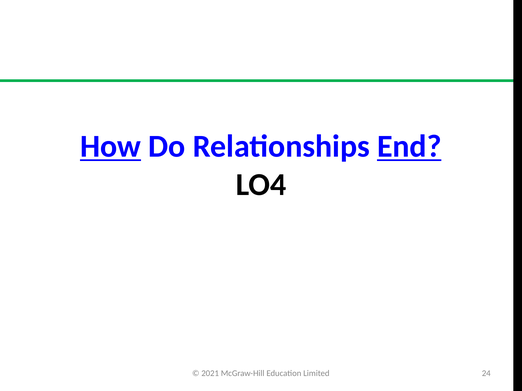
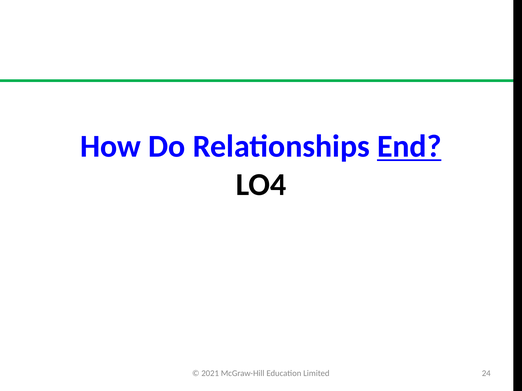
How underline: present -> none
